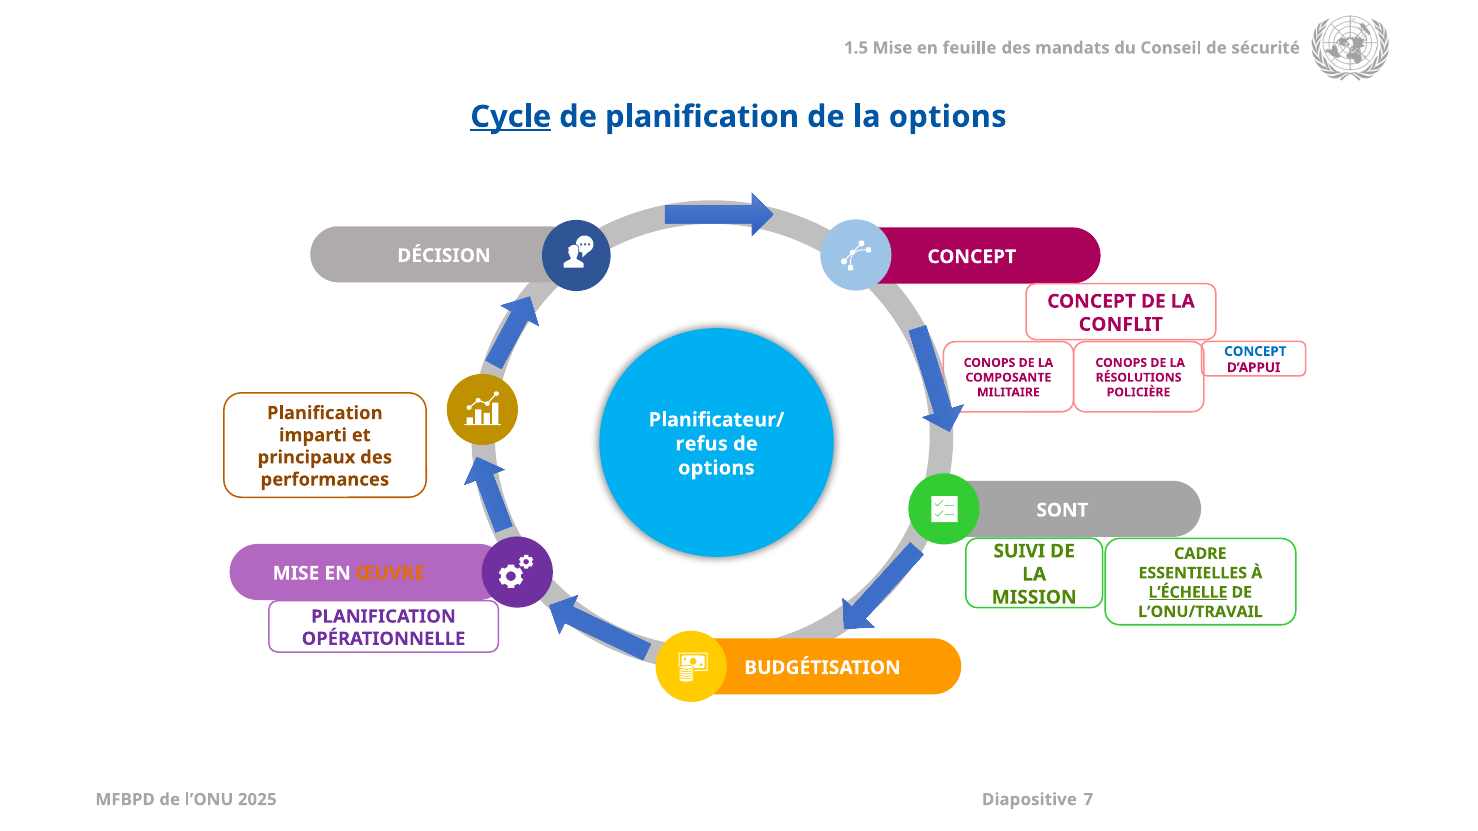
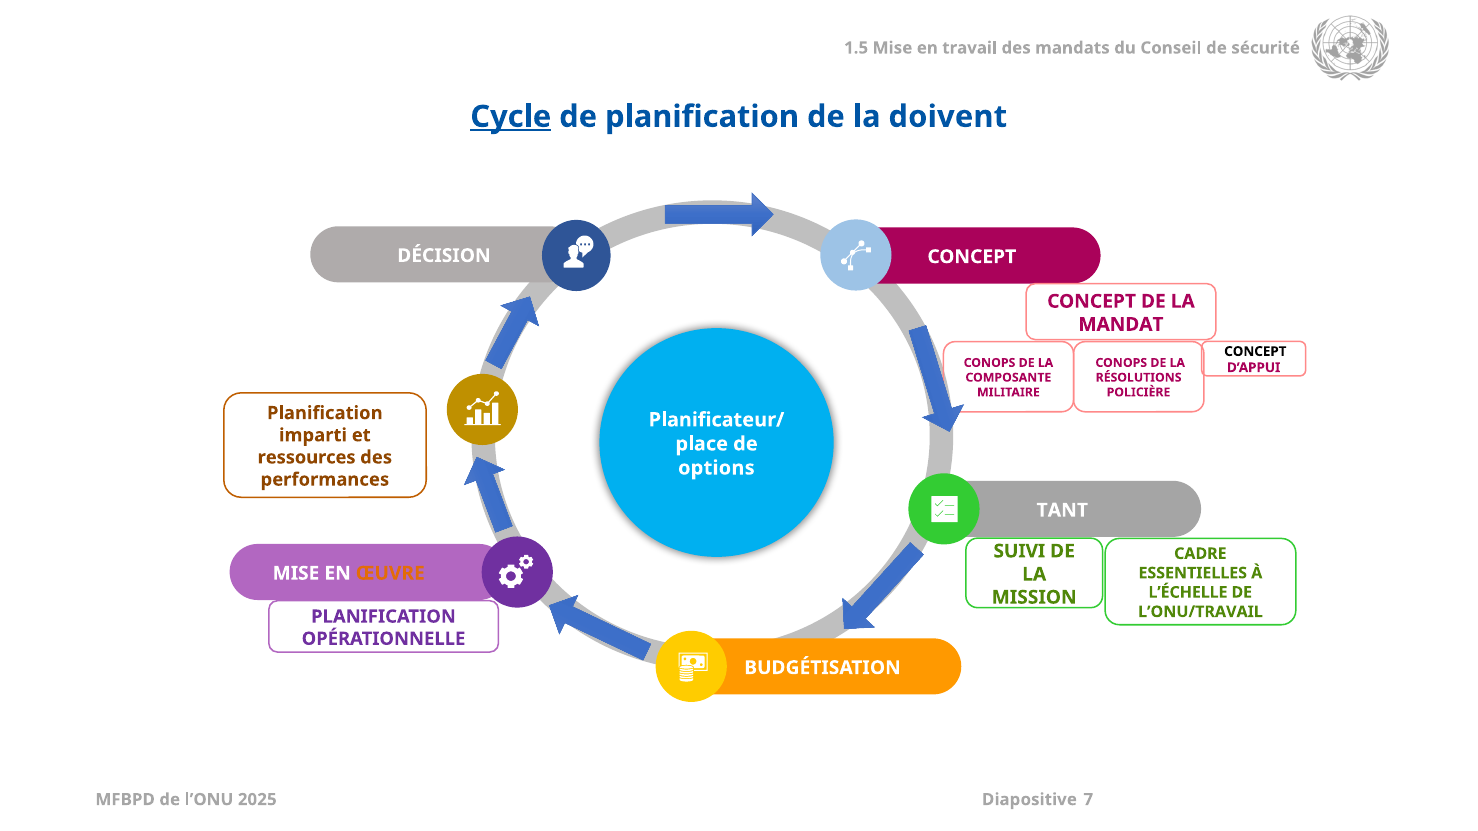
feuille: feuille -> travail
la options: options -> doivent
CONFLIT: CONFLIT -> MANDAT
CONCEPT at (1255, 352) colour: blue -> black
refus: refus -> place
principaux: principaux -> ressources
SONT: SONT -> TANT
L’ÉCHELLE underline: present -> none
